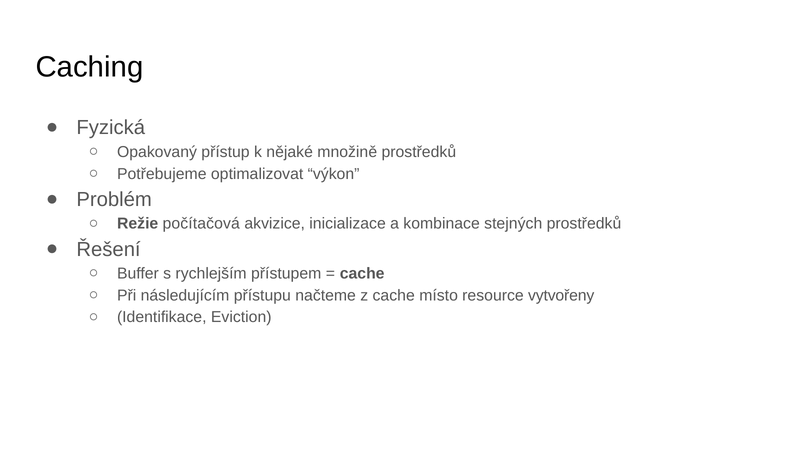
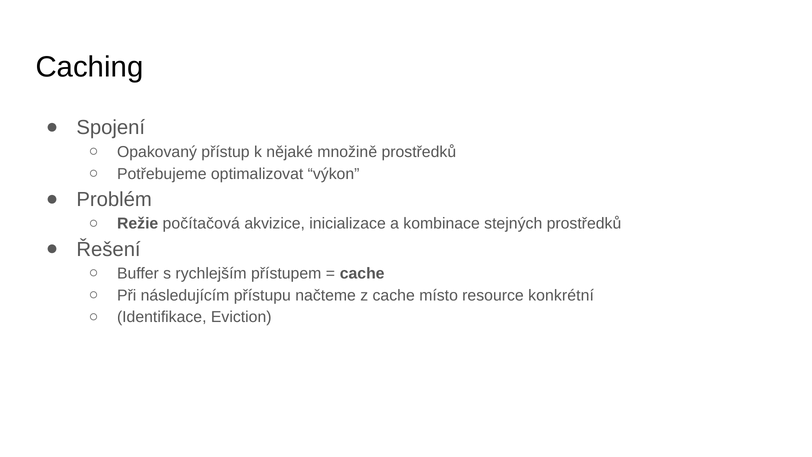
Fyzická: Fyzická -> Spojení
vytvořeny: vytvořeny -> konkrétní
